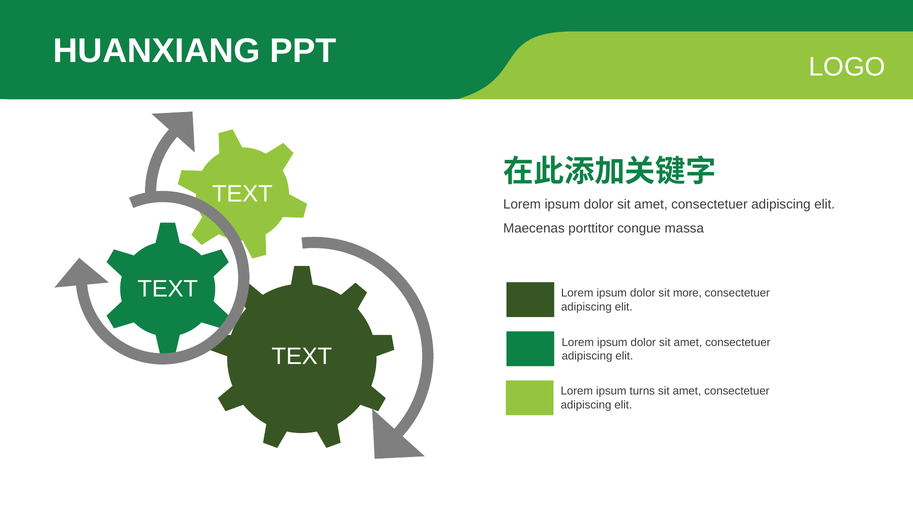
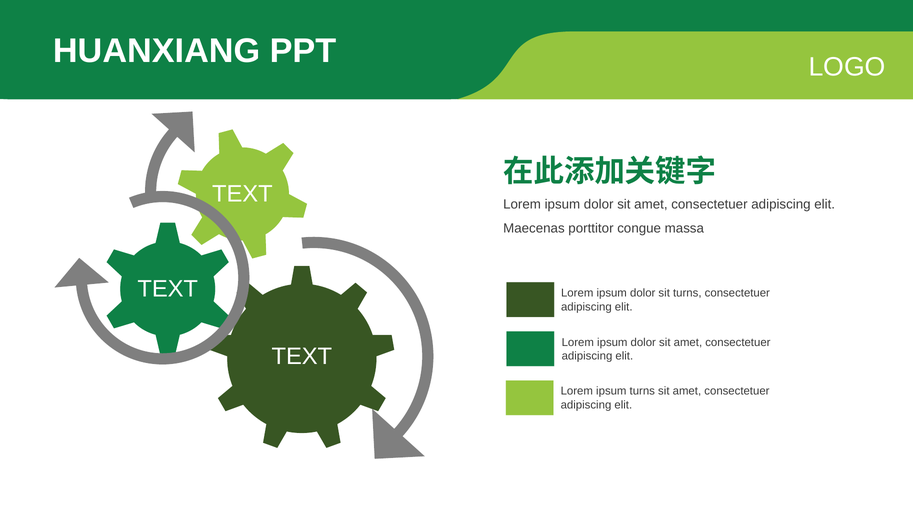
sit more: more -> turns
